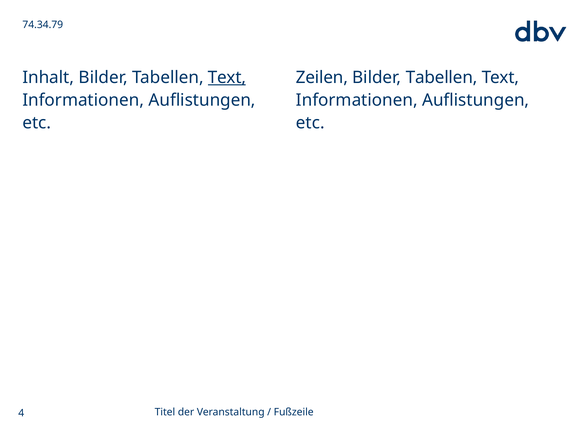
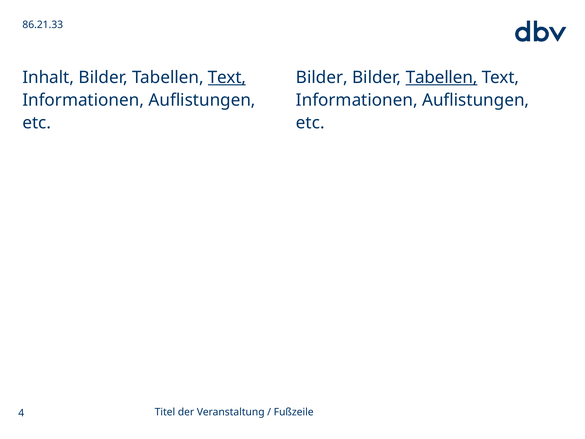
74.34.79: 74.34.79 -> 86.21.33
Zeilen at (322, 77): Zeilen -> Bilder
Tabellen at (442, 77) underline: none -> present
